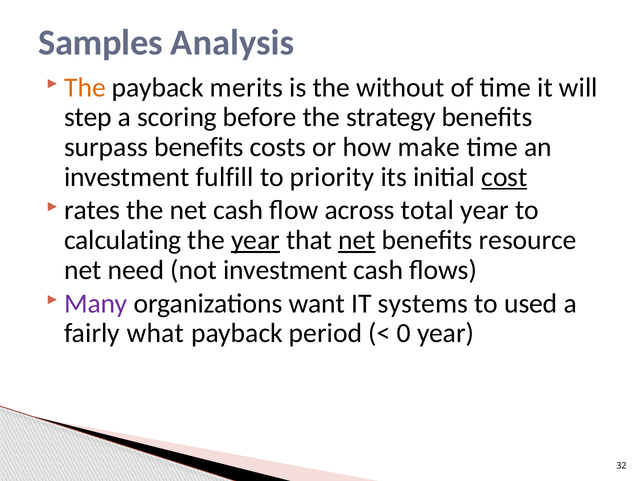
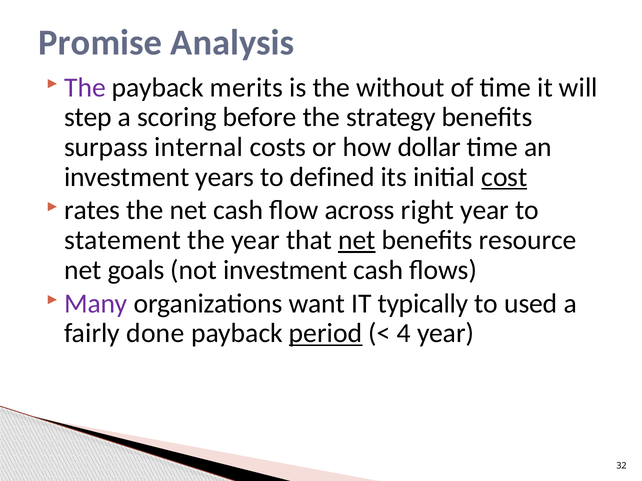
Samples: Samples -> Promise
The at (85, 87) colour: orange -> purple
surpass benefits: benefits -> internal
make: make -> dollar
fulfill: fulfill -> years
priority: priority -> defined
total: total -> right
calculating: calculating -> statement
year at (255, 240) underline: present -> none
need: need -> goals
systems: systems -> typically
what: what -> done
period underline: none -> present
0: 0 -> 4
